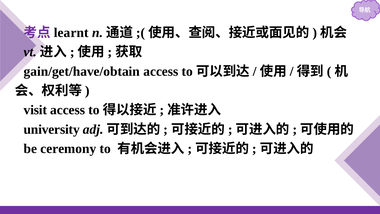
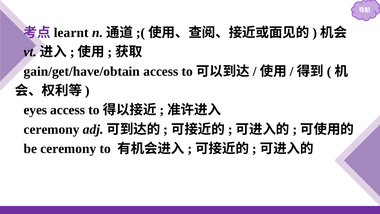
visit: visit -> eyes
university at (52, 129): university -> ceremony
